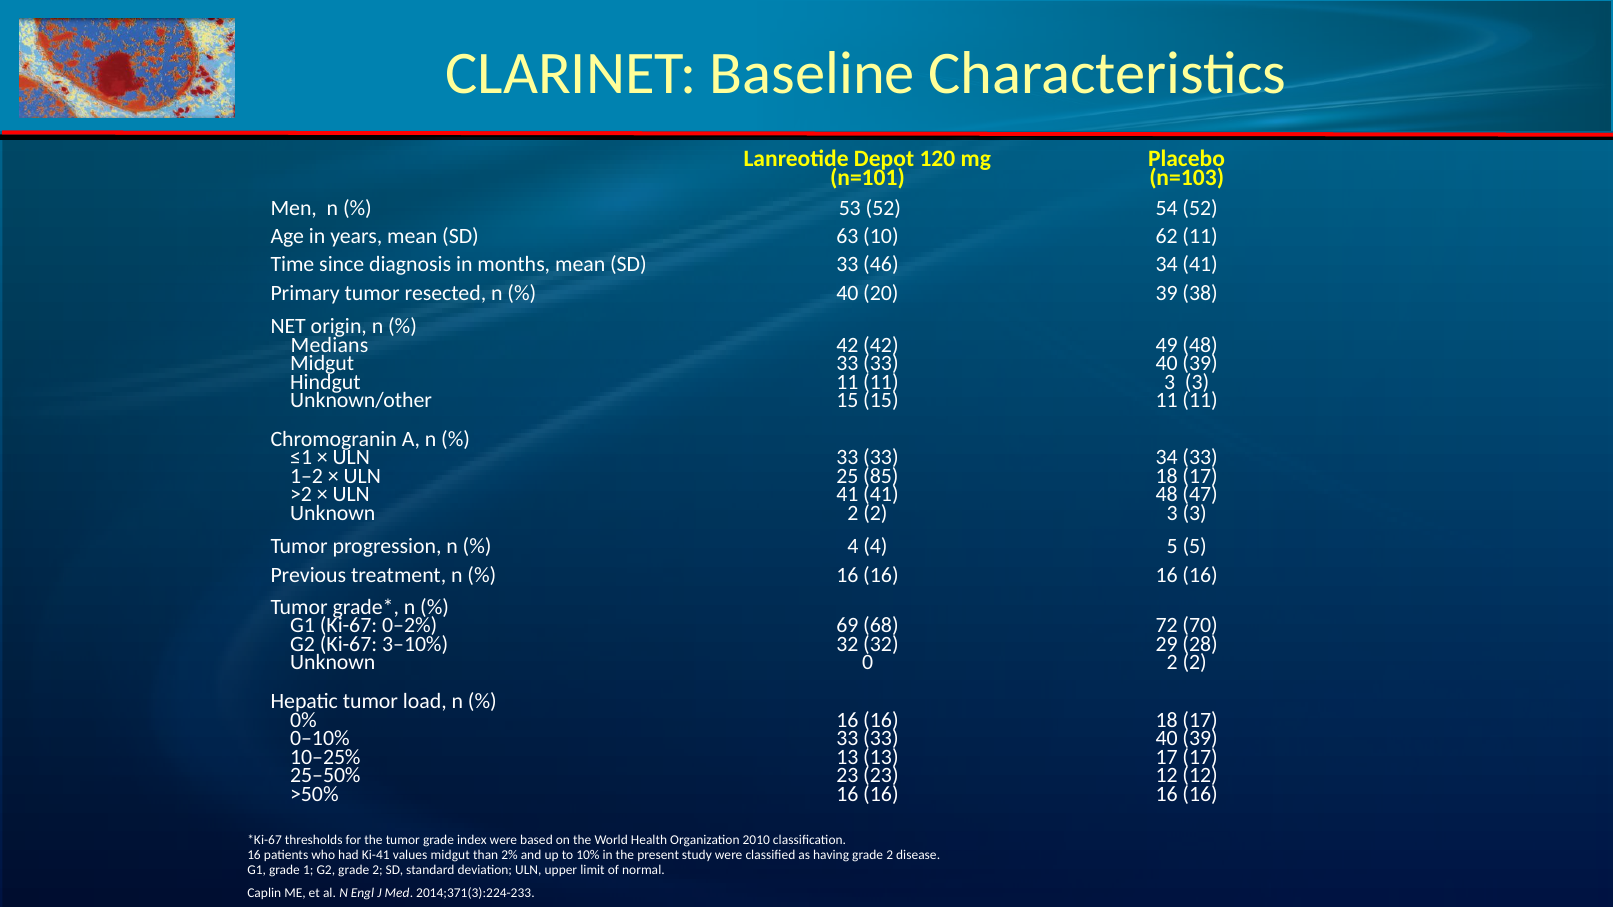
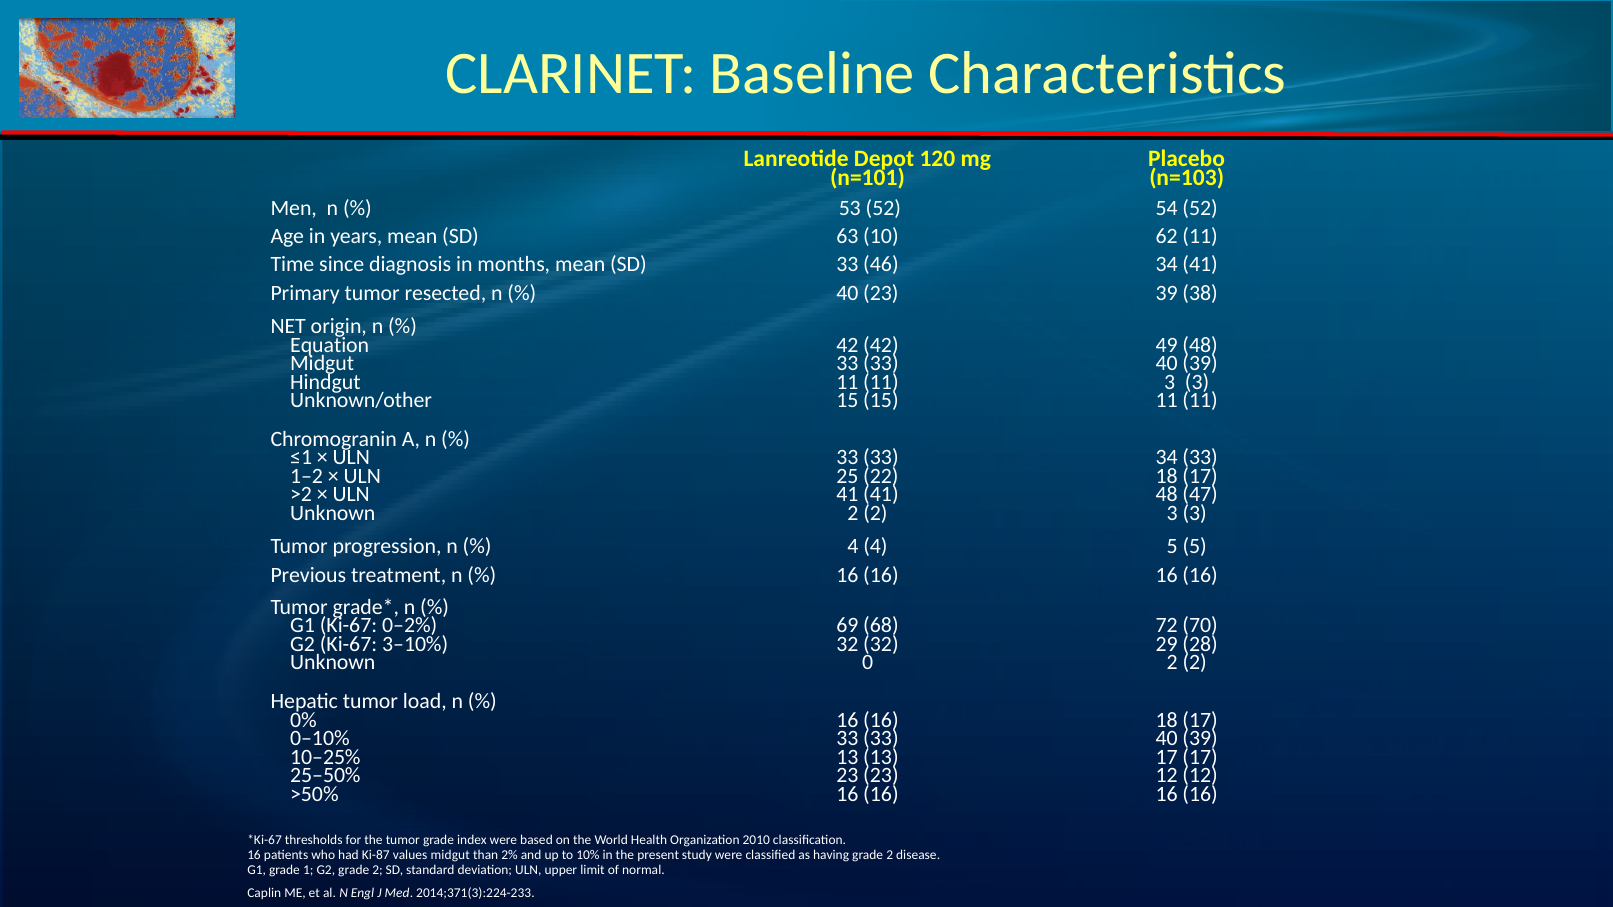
40 20: 20 -> 23
Medians: Medians -> Equation
85: 85 -> 22
Ki-41: Ki-41 -> Ki-87
